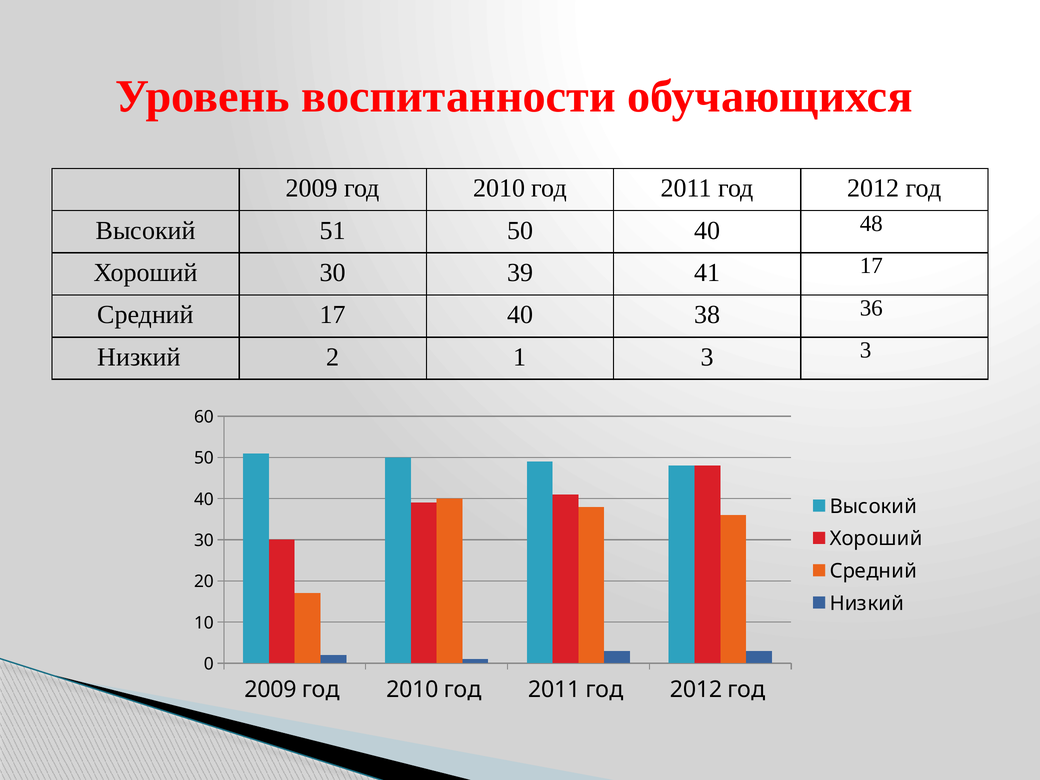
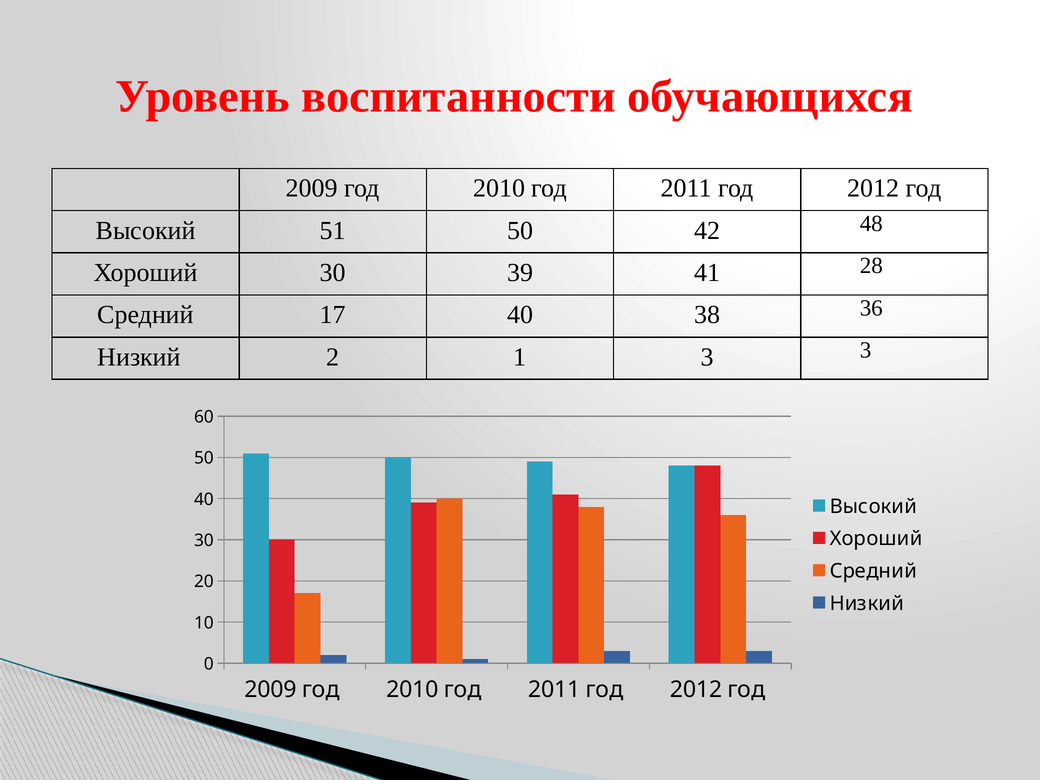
50 40: 40 -> 42
41 17: 17 -> 28
